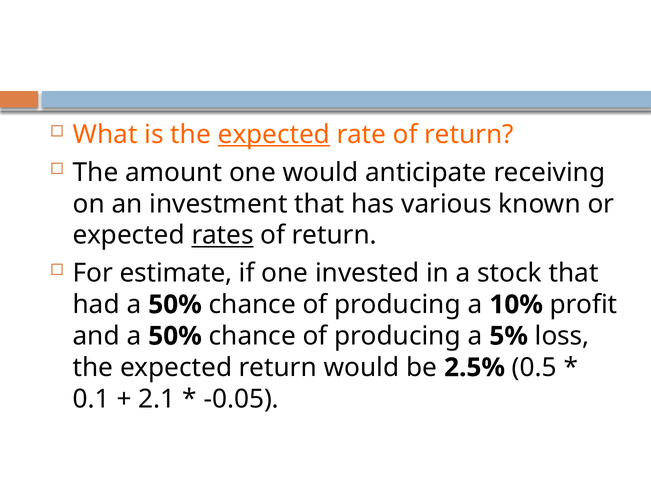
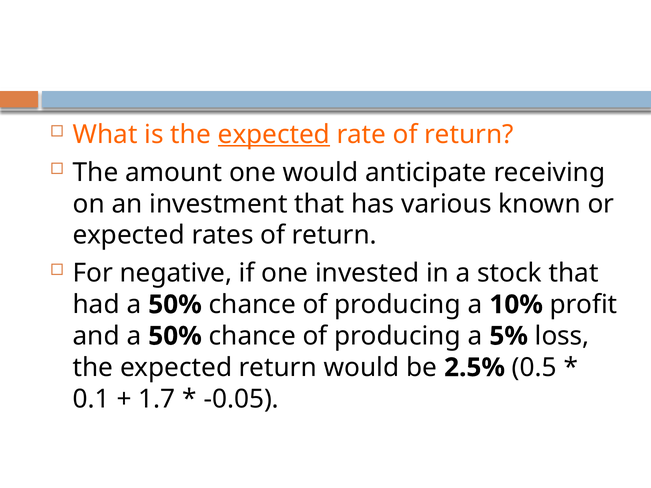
rates underline: present -> none
estimate: estimate -> negative
2.1: 2.1 -> 1.7
